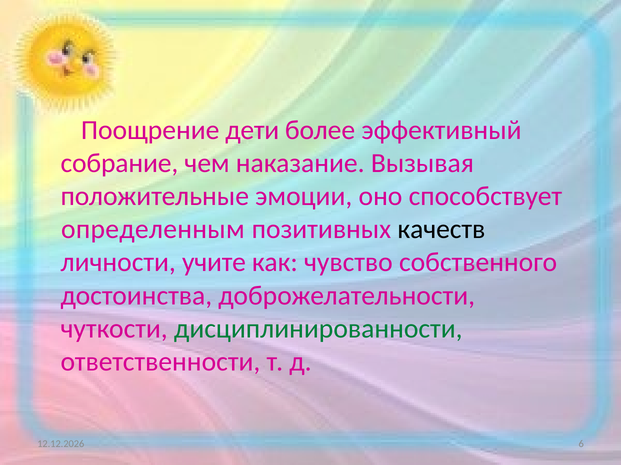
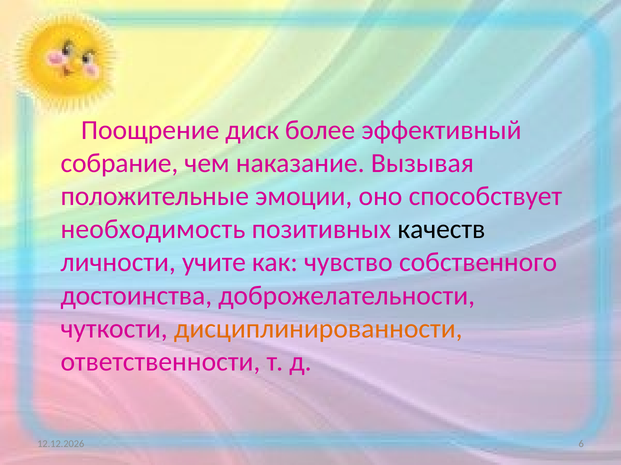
дети: дети -> диск
определенным: определенным -> необходимость
дисциплинированности colour: green -> orange
